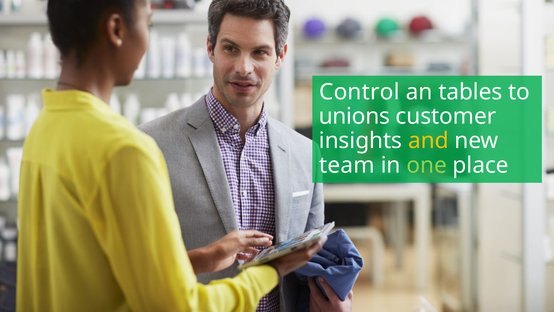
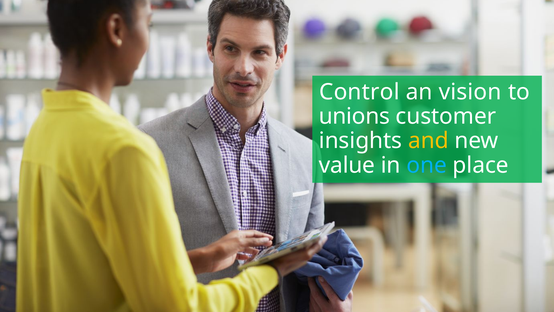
tables: tables -> vision
team: team -> value
one colour: light green -> light blue
